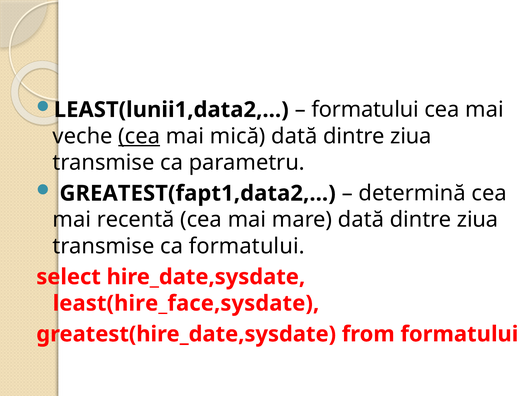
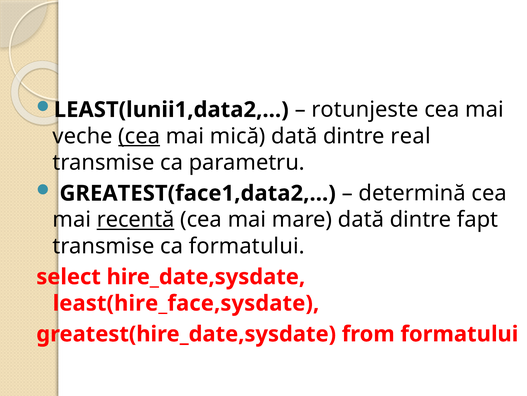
formatului at (365, 110): formatului -> rotunjeste
mică dată dintre ziua: ziua -> real
GREATEST(fapt1,data2,…: GREATEST(fapt1,data2,… -> GREATEST(face1,data2,…
recentă underline: none -> present
mare dată dintre ziua: ziua -> fapt
